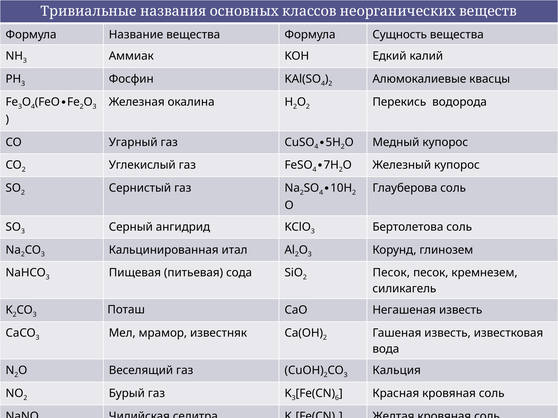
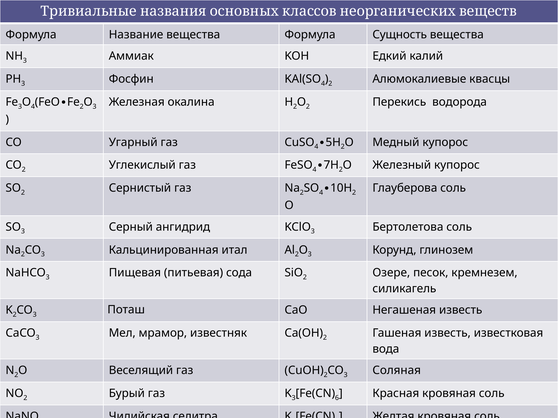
Песок at (391, 273): Песок -> Озере
Кальция: Кальция -> Соляная
